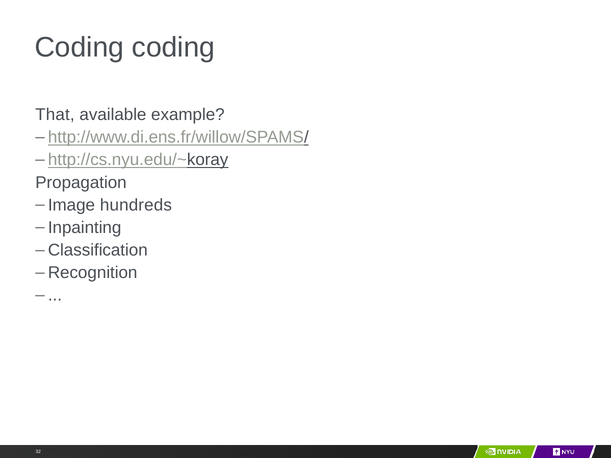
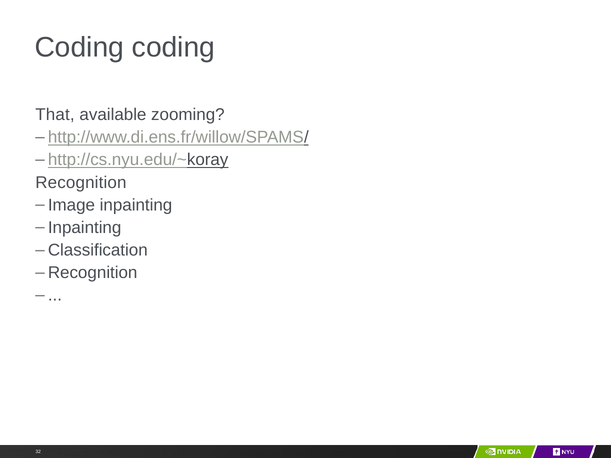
example: example -> zooming
Propagation at (81, 183): Propagation -> Recognition
Image hundreds: hundreds -> inpainting
